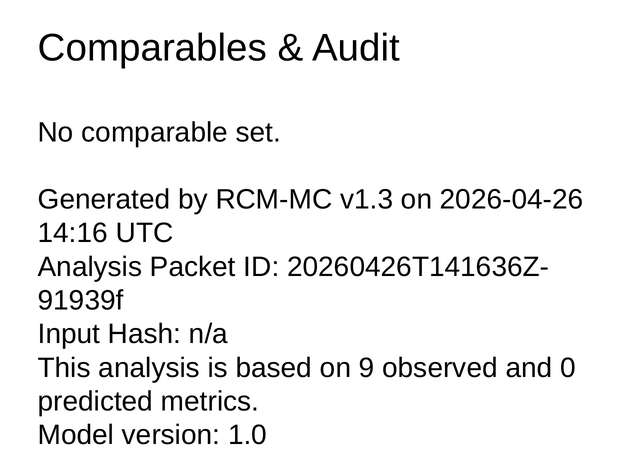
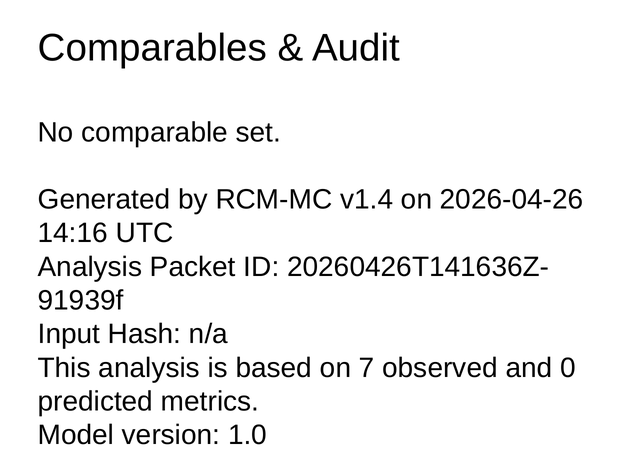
v1.3: v1.3 -> v1.4
9: 9 -> 7
